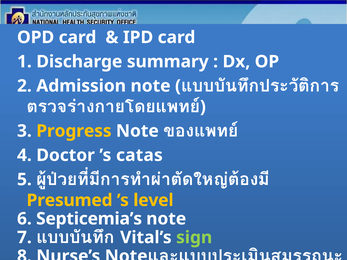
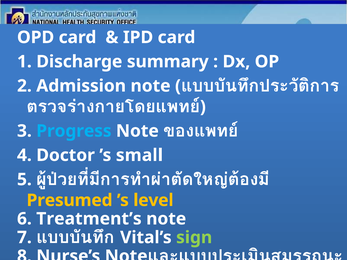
Progress colour: yellow -> light blue
catas: catas -> small
Septicemia’s: Septicemia’s -> Treatment’s
